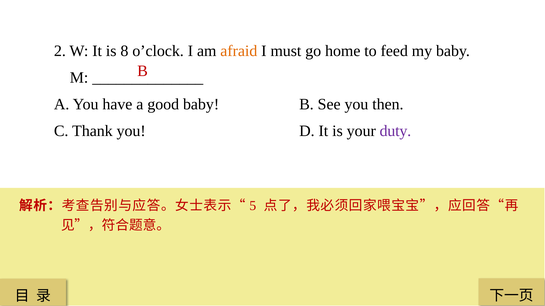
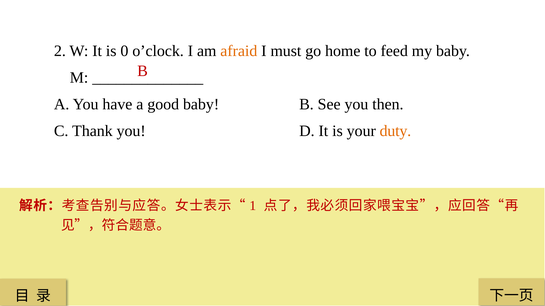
8: 8 -> 0
duty colour: purple -> orange
5: 5 -> 1
